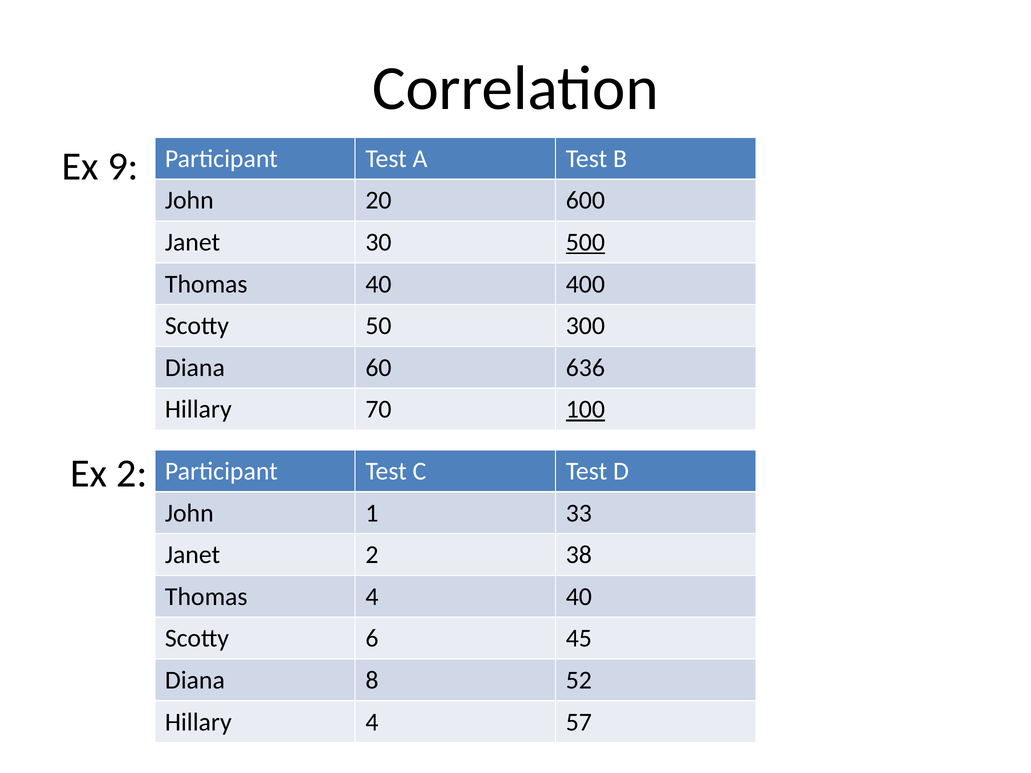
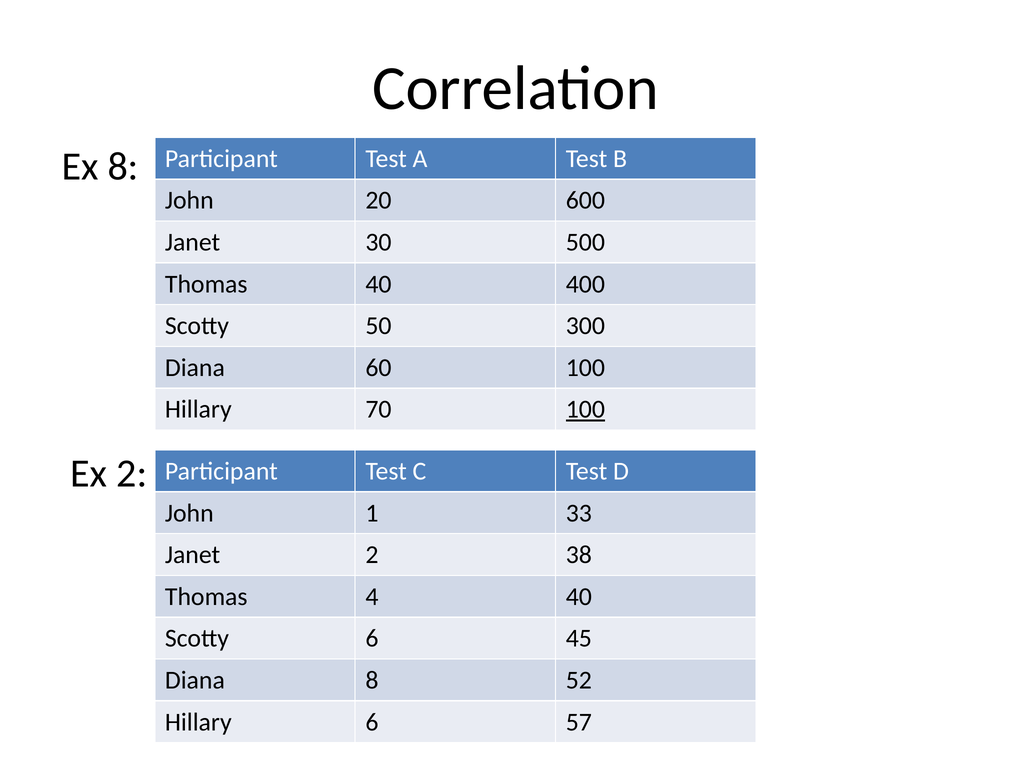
Ex 9: 9 -> 8
500 underline: present -> none
60 636: 636 -> 100
Hillary 4: 4 -> 6
